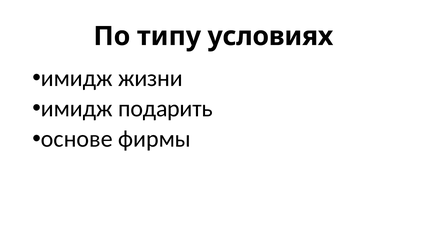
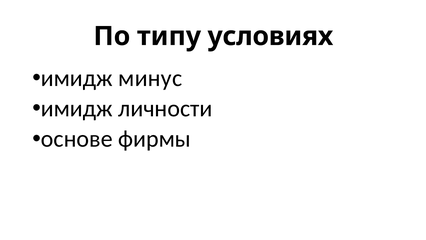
жизни: жизни -> минус
подарить: подарить -> личности
